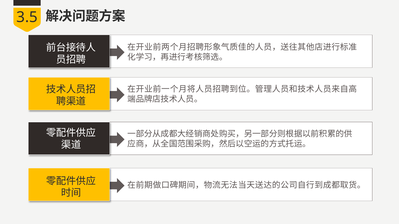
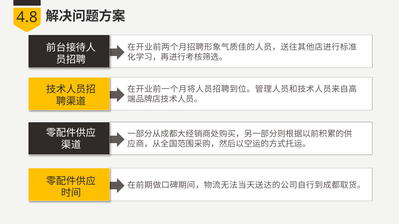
3.5: 3.5 -> 4.8
